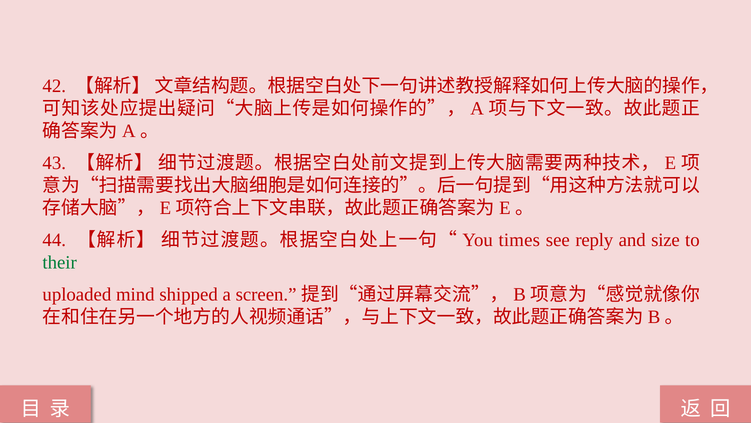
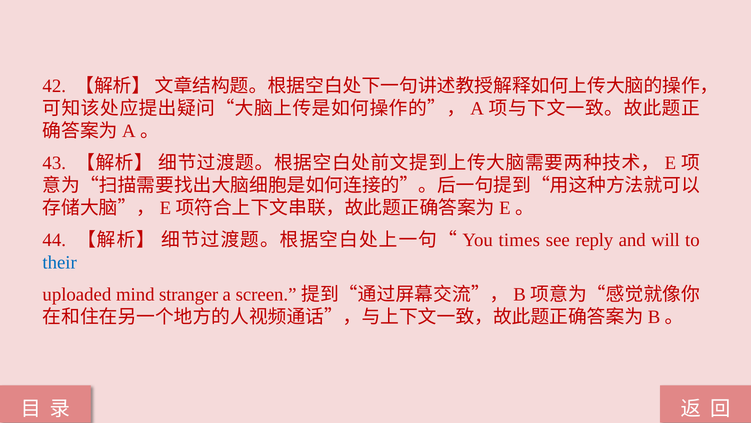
size: size -> will
their colour: green -> blue
shipped: shipped -> stranger
